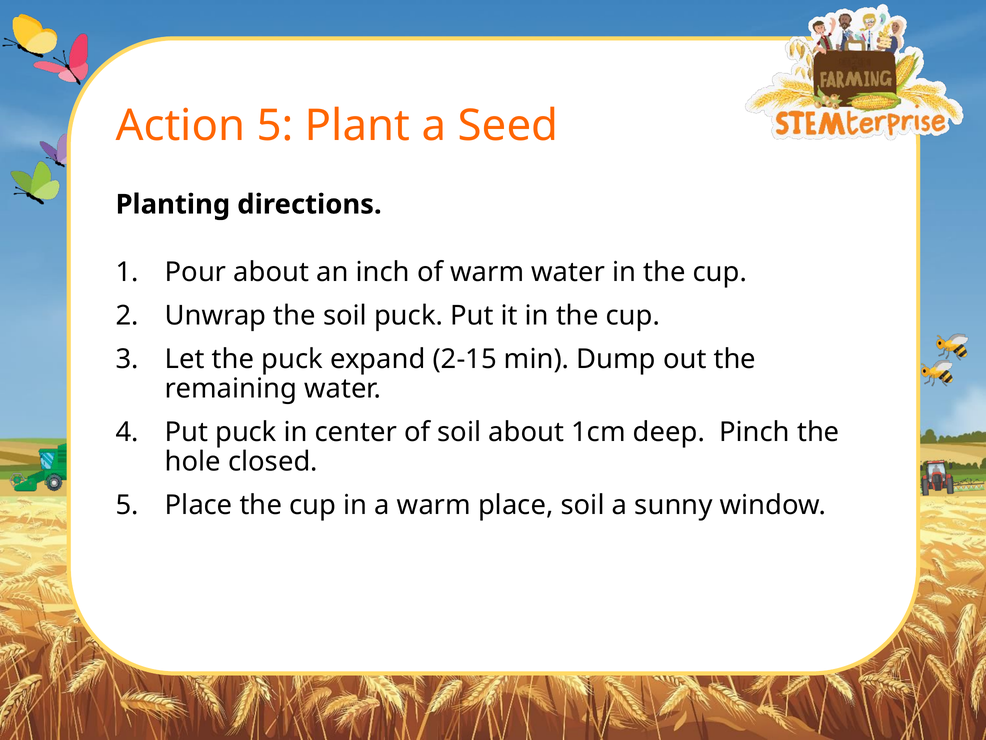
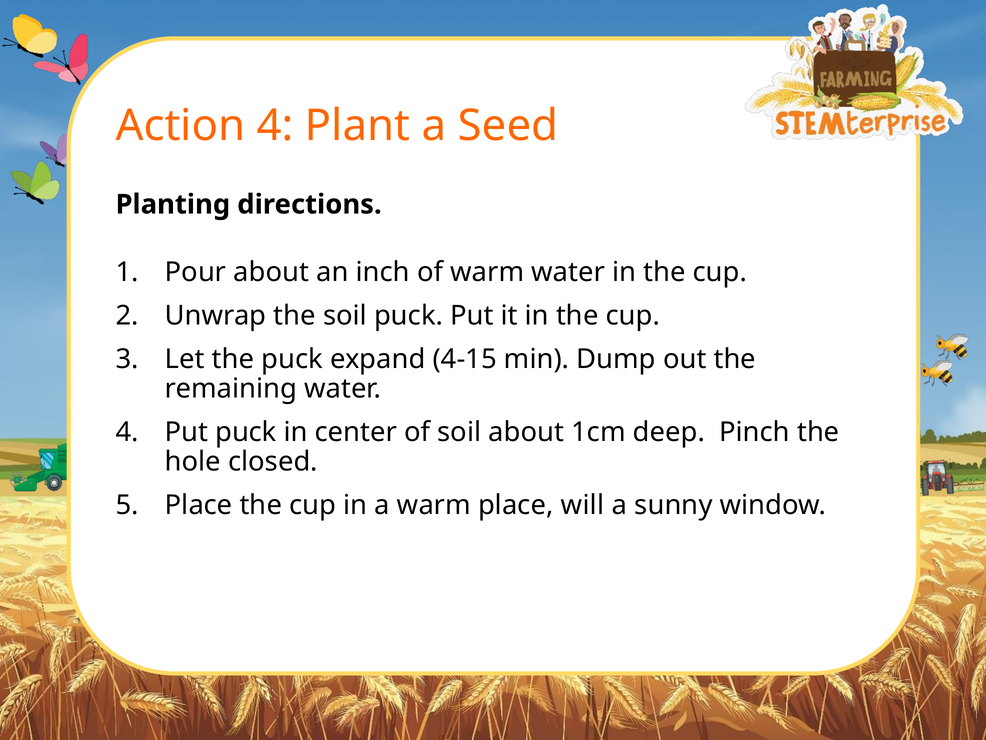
Action 5: 5 -> 4
2-15: 2-15 -> 4-15
place soil: soil -> will
